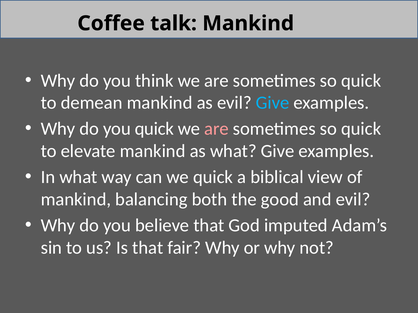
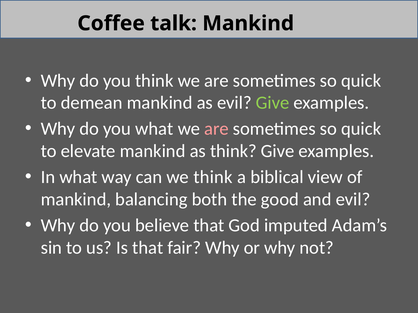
Give at (273, 103) colour: light blue -> light green
you quick: quick -> what
as what: what -> think
we quick: quick -> think
